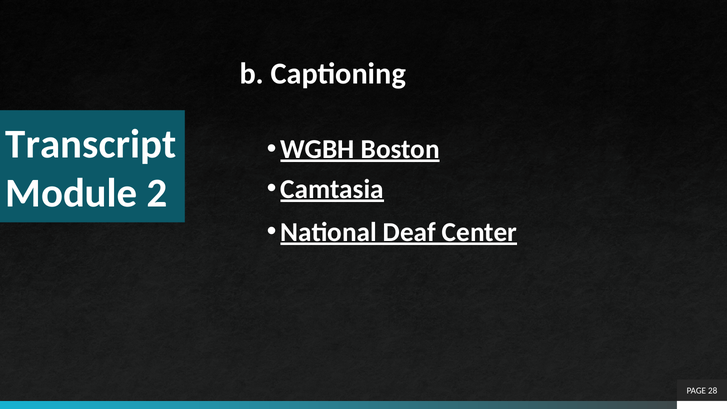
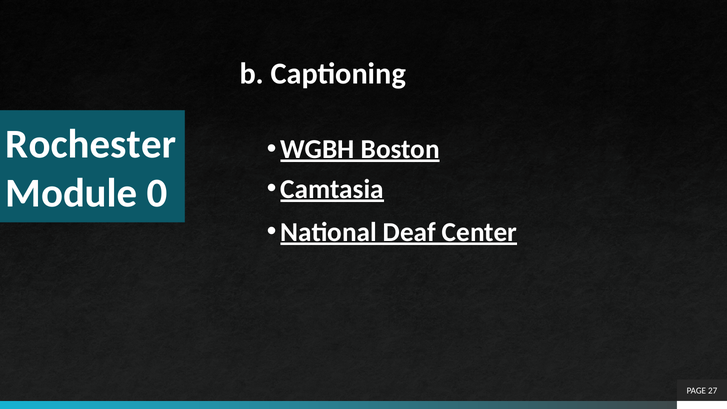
Transcript: Transcript -> Rochester
2: 2 -> 0
28: 28 -> 27
